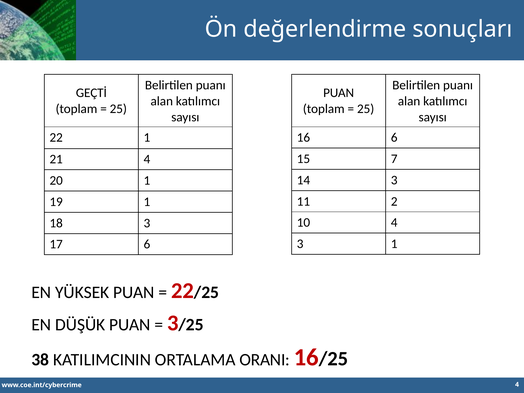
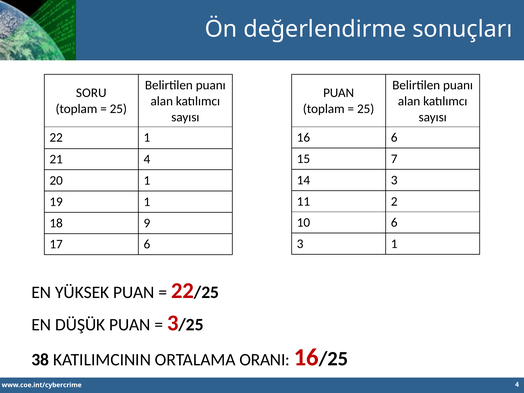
GEÇTİ: GEÇTİ -> SORU
10 4: 4 -> 6
18 3: 3 -> 9
